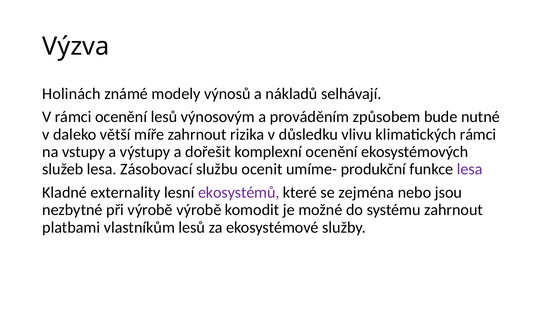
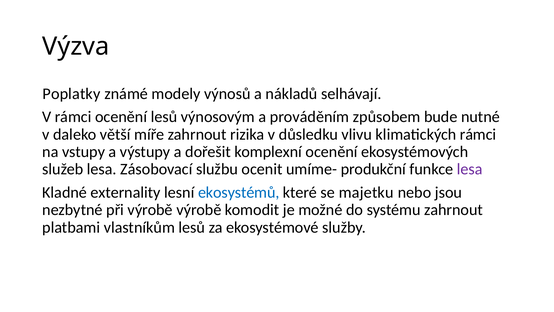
Holinách: Holinách -> Poplatky
ekosystémů colour: purple -> blue
zejména: zejména -> majetku
